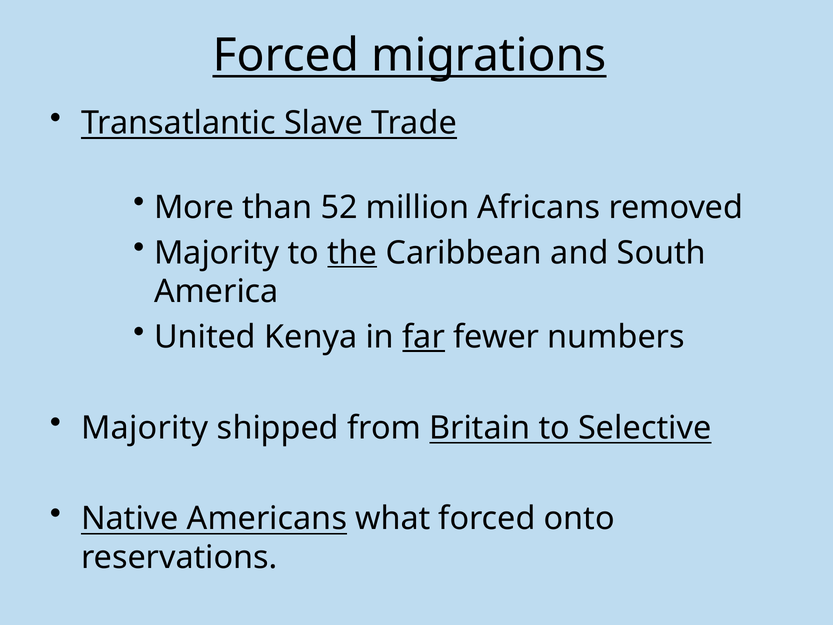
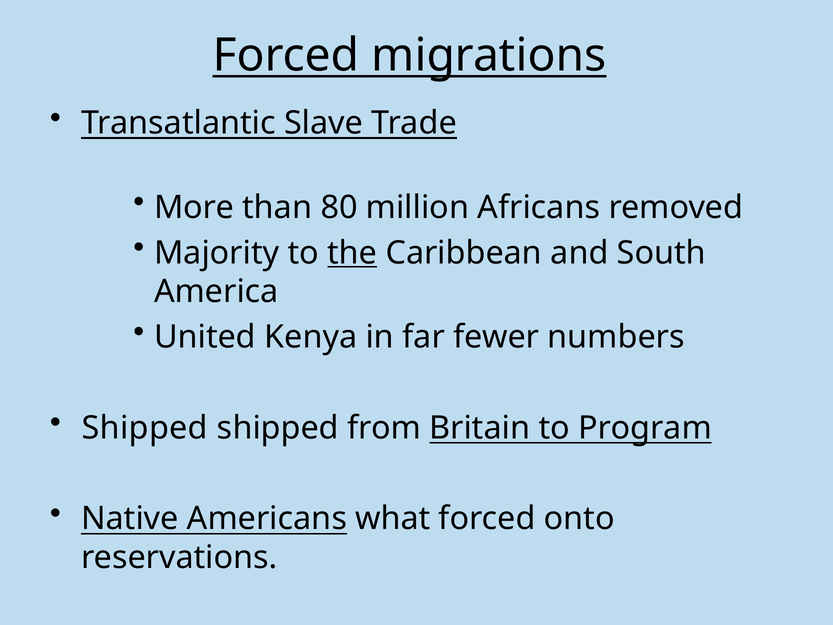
52: 52 -> 80
far underline: present -> none
Majority at (145, 428): Majority -> Shipped
Selective: Selective -> Program
